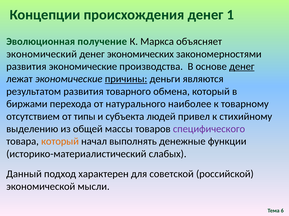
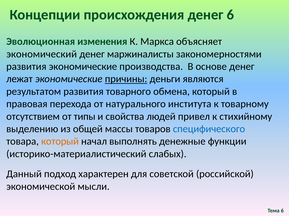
денег 1: 1 -> 6
получение: получение -> изменения
экономических: экономических -> маржиналисты
денег at (242, 67) underline: present -> none
биржами: биржами -> правовая
наиболее: наиболее -> института
субъекта: субъекта -> свойства
специфического colour: purple -> blue
